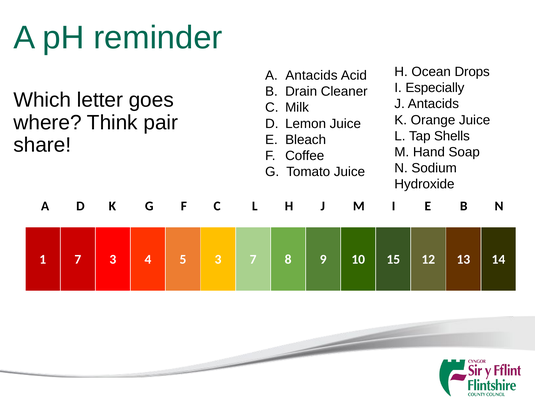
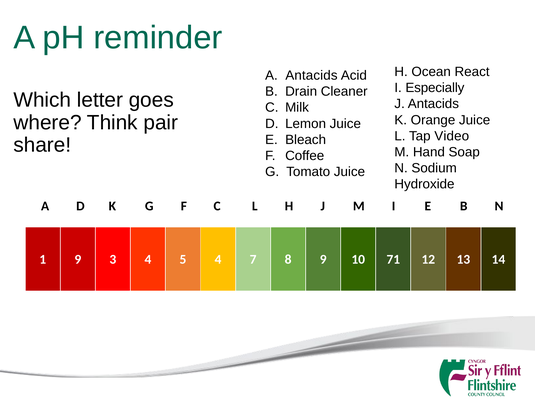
Drops: Drops -> React
Shells: Shells -> Video
1 7: 7 -> 9
5 3: 3 -> 4
15: 15 -> 71
